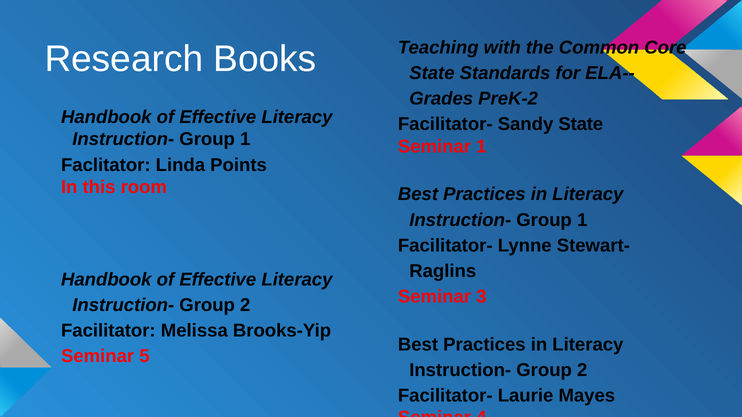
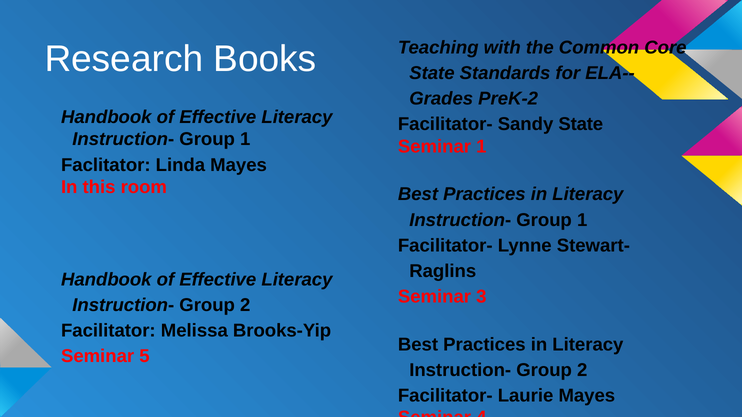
Linda Points: Points -> Mayes
